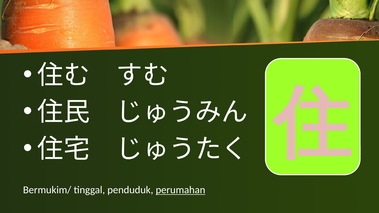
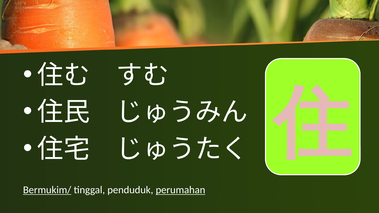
Bermukim/ underline: none -> present
